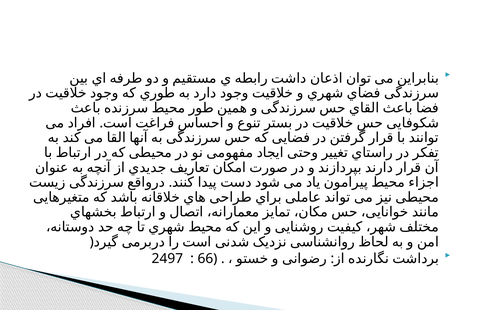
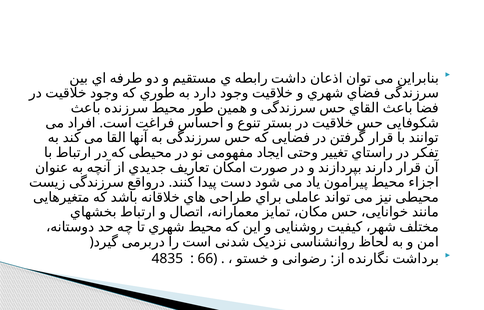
2497: 2497 -> 4835
